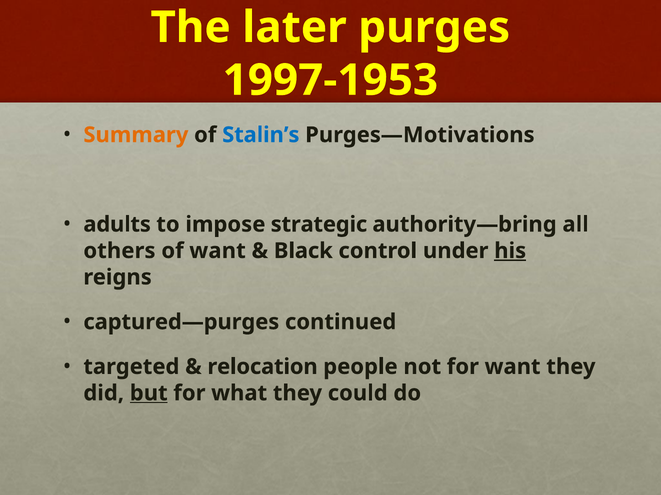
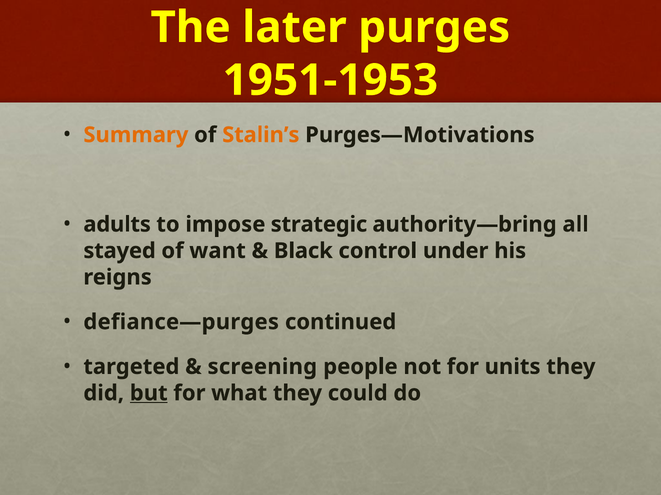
1997-1953: 1997-1953 -> 1951-1953
Stalin’s colour: blue -> orange
others: others -> stayed
his underline: present -> none
captured—purges: captured—purges -> defiance—purges
relocation: relocation -> screening
for want: want -> units
